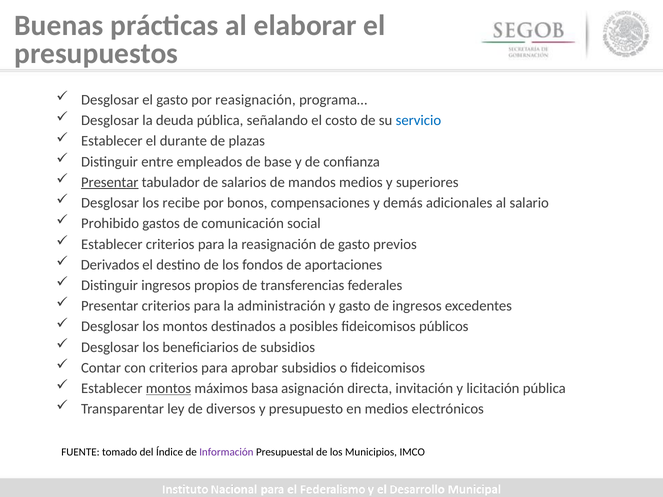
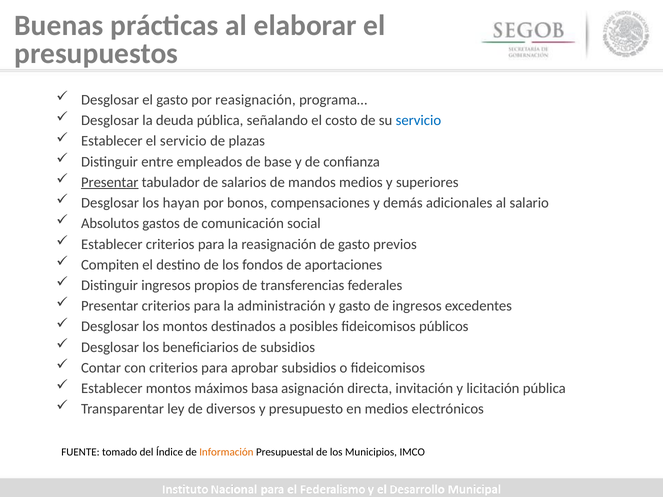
el durante: durante -> servicio
recibe: recibe -> hayan
Prohibido: Prohibido -> Absolutos
Derivados: Derivados -> Compiten
montos at (168, 389) underline: present -> none
Información colour: purple -> orange
